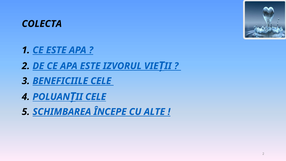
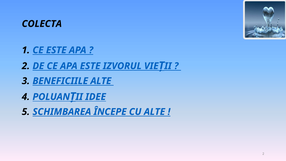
BENEFICIILE CELE: CELE -> ALTE
POLUANȚII CELE: CELE -> IDEE
